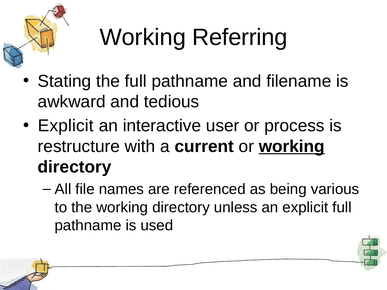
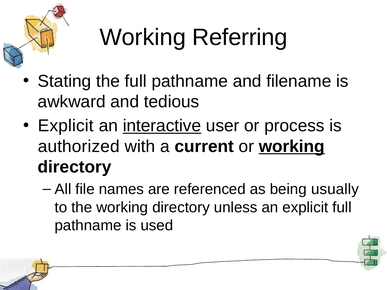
interactive underline: none -> present
restructure: restructure -> authorized
various: various -> usually
